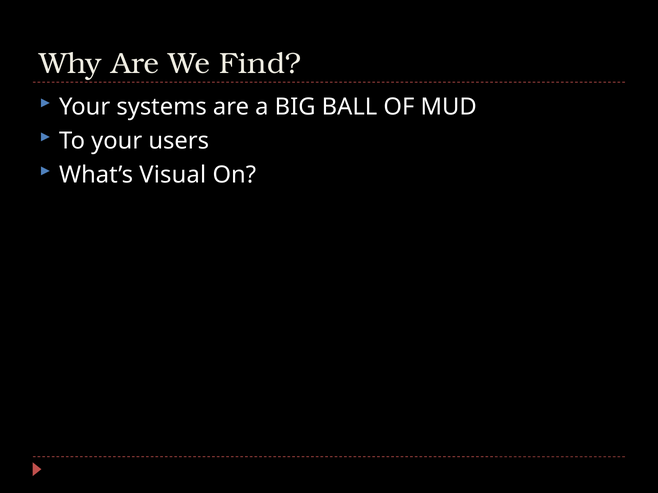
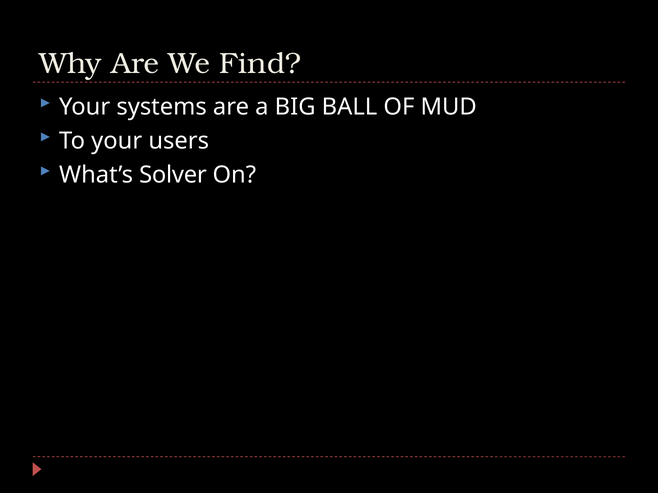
Visual: Visual -> Solver
